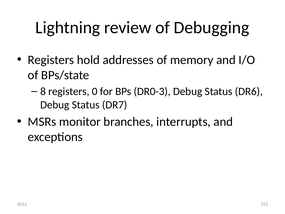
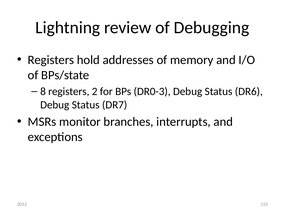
0: 0 -> 2
